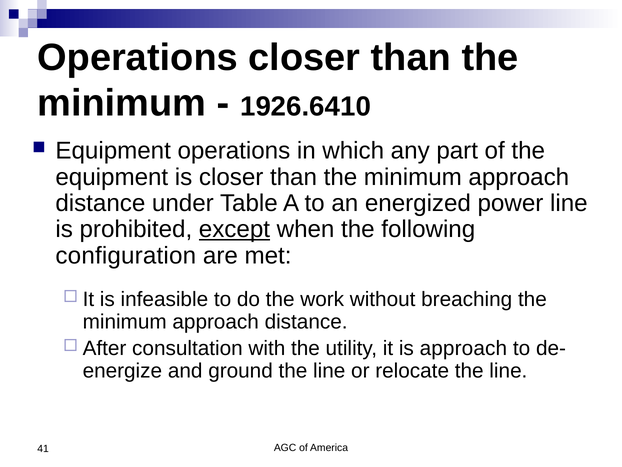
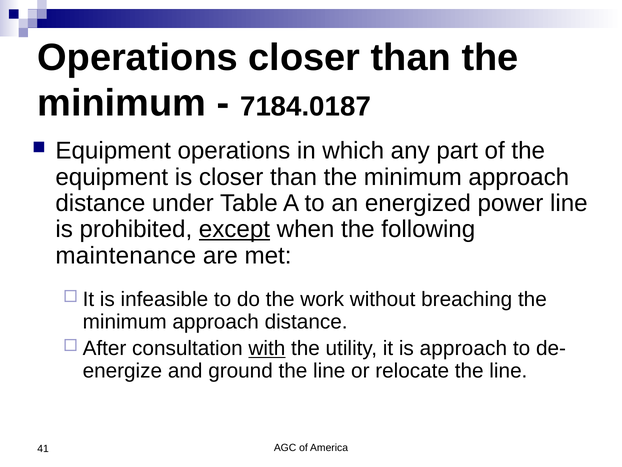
1926.6410: 1926.6410 -> 7184.0187
configuration: configuration -> maintenance
with underline: none -> present
